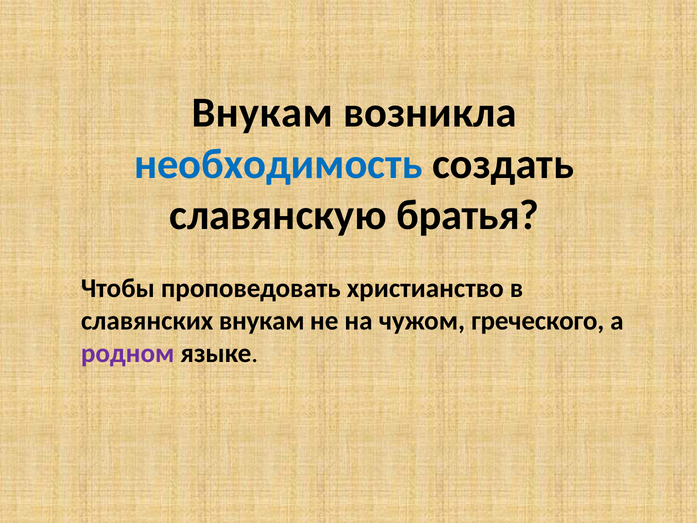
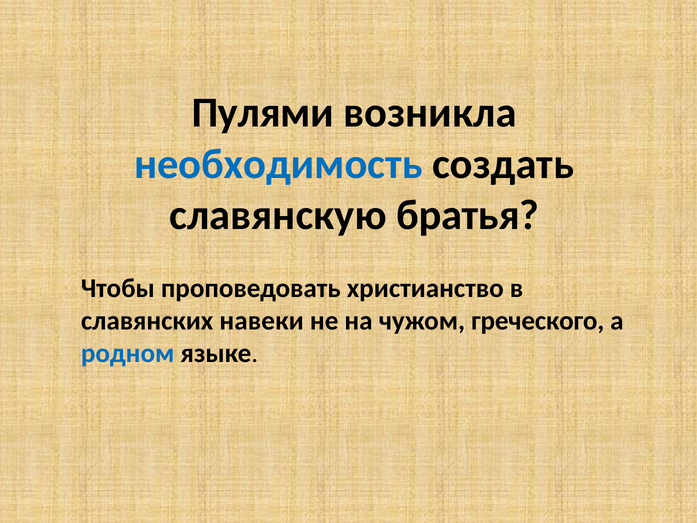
Внукам at (262, 113): Внукам -> Пулями
славянских внукам: внукам -> навеки
родном colour: purple -> blue
